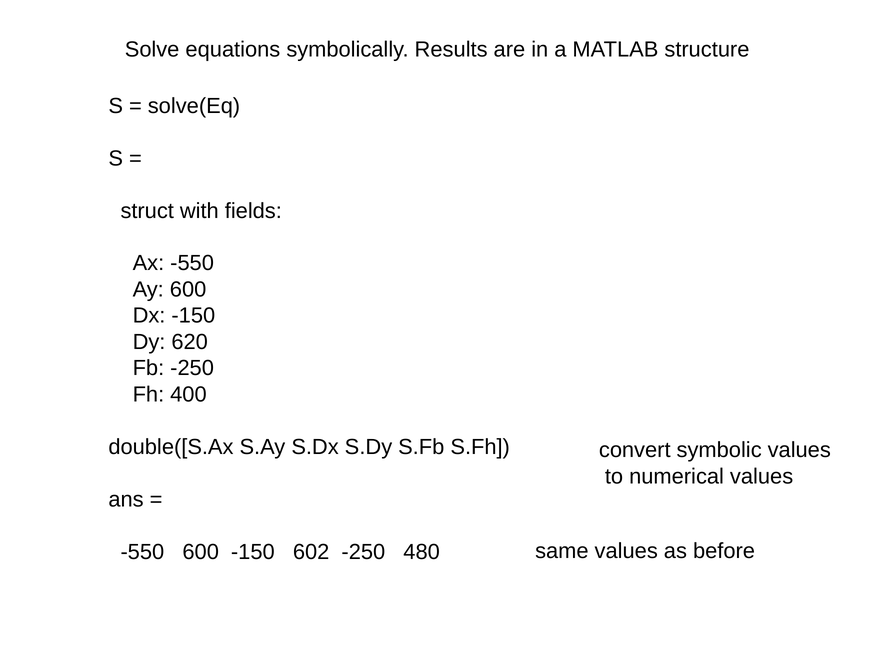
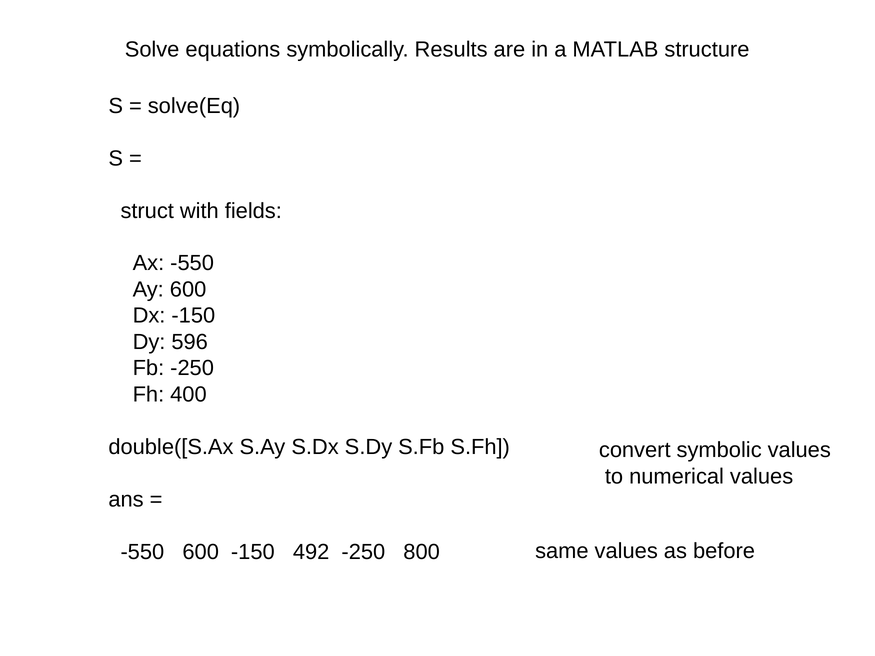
620: 620 -> 596
602: 602 -> 492
480: 480 -> 800
